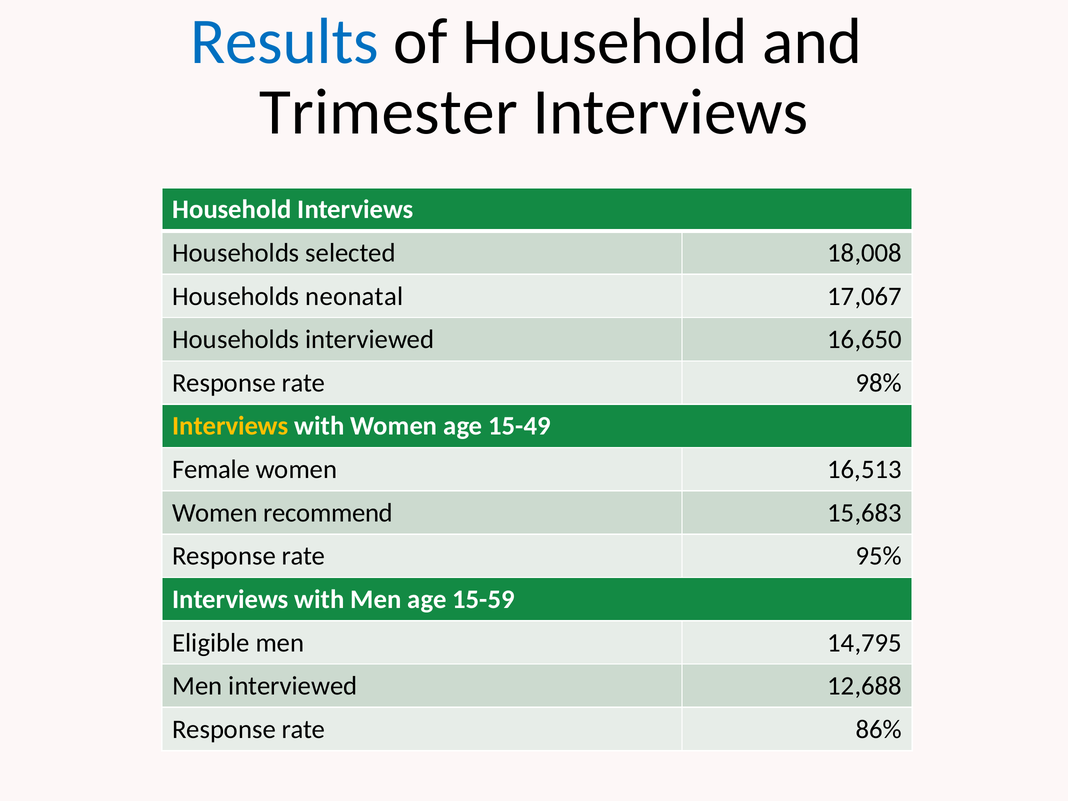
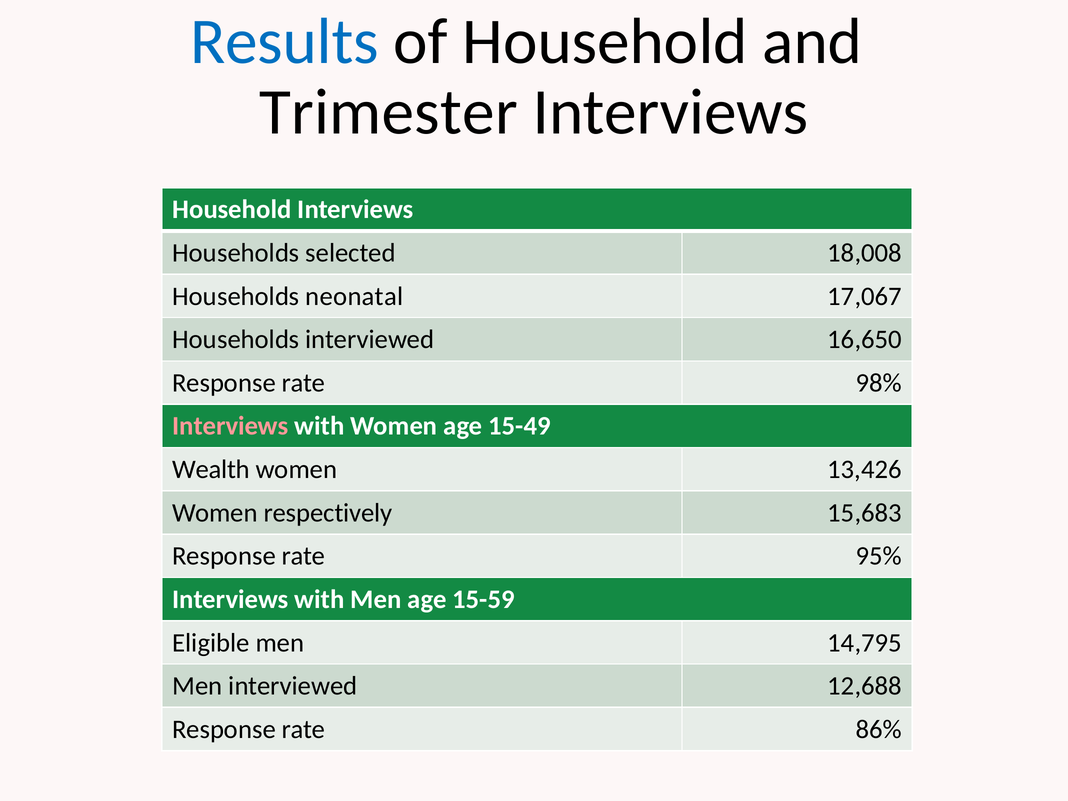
Interviews at (230, 426) colour: yellow -> pink
Female: Female -> Wealth
16,513: 16,513 -> 13,426
recommend: recommend -> respectively
